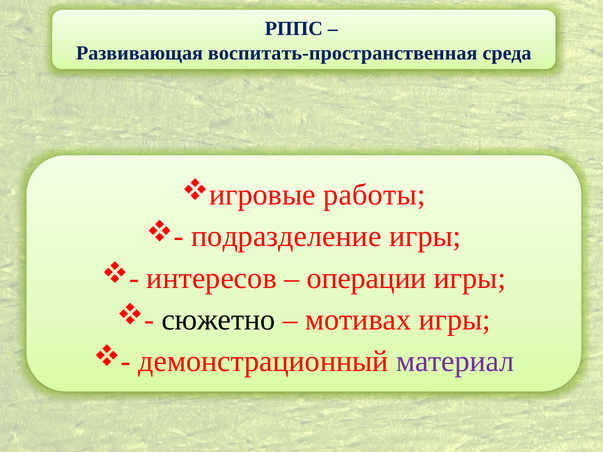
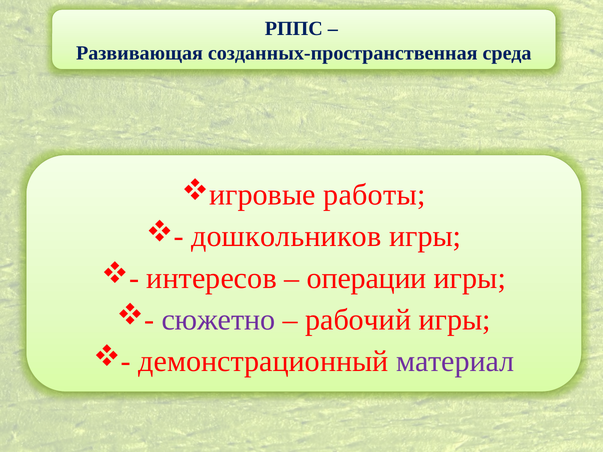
воспитать-пространственная: воспитать-пространственная -> созданных-пространственная
подразделение: подразделение -> дошкольников
сюжетно colour: black -> purple
мотивах: мотивах -> рабочий
